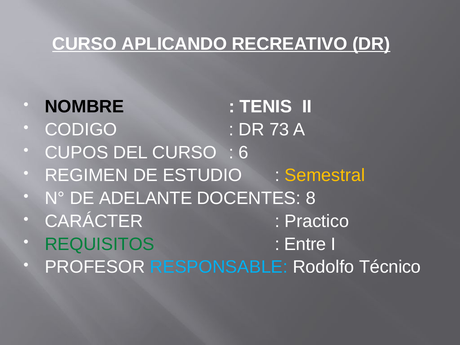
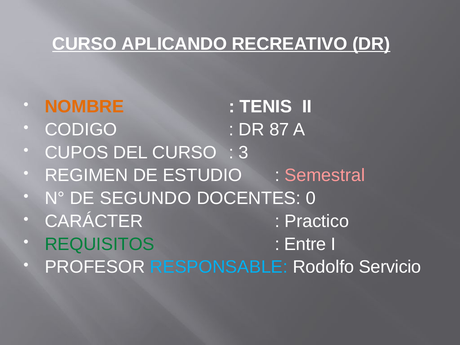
NOMBRE colour: black -> orange
73: 73 -> 87
6: 6 -> 3
Semestral colour: yellow -> pink
ADELANTE: ADELANTE -> SEGUNDO
8: 8 -> 0
Técnico: Técnico -> Servicio
